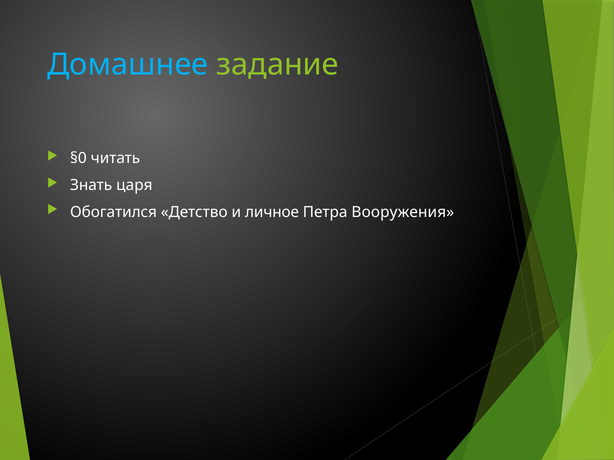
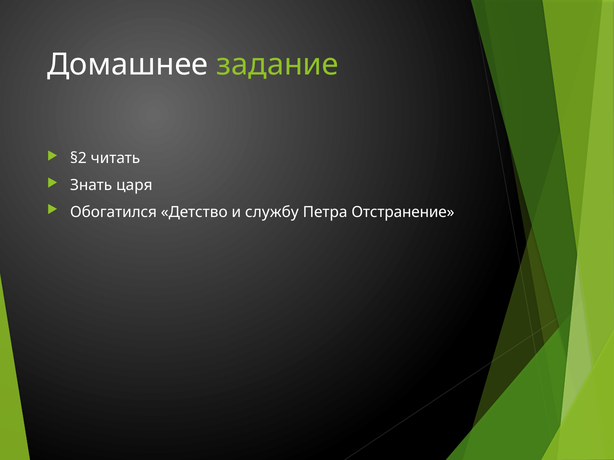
Домашнее colour: light blue -> white
§0: §0 -> §2
личное: личное -> службу
Вооружения: Вооружения -> Отстранение
